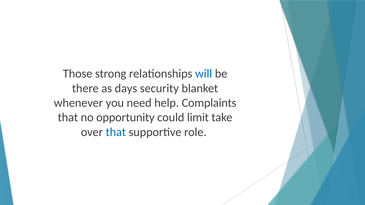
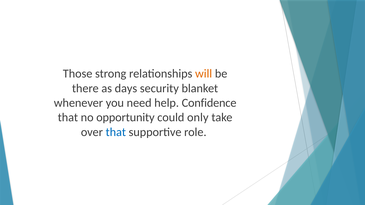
will colour: blue -> orange
Complaints: Complaints -> Confidence
limit: limit -> only
